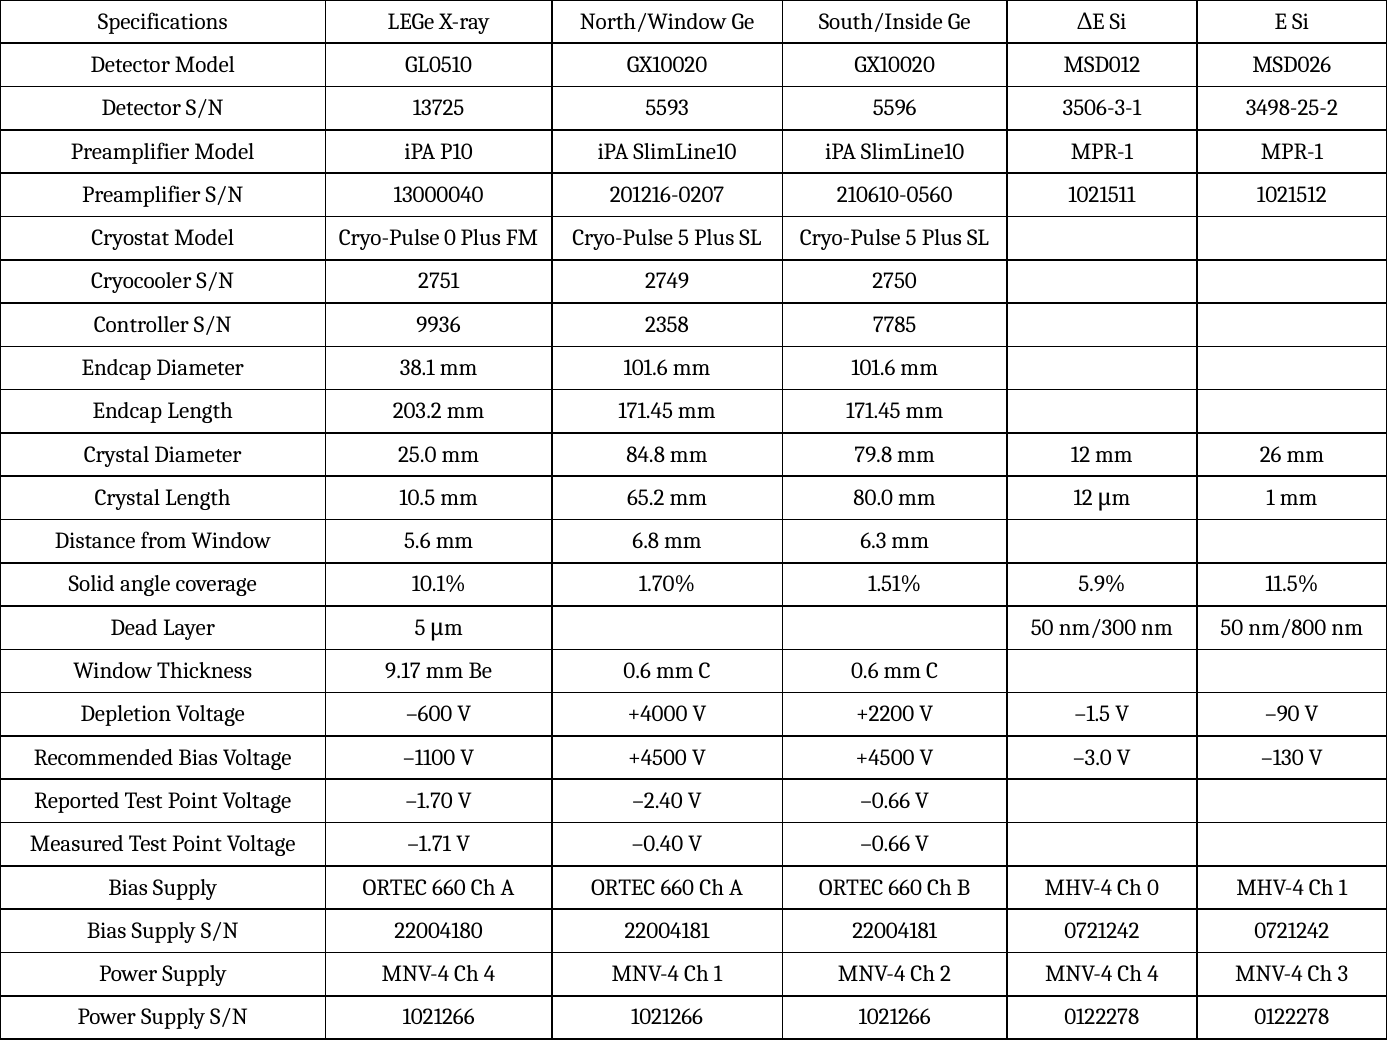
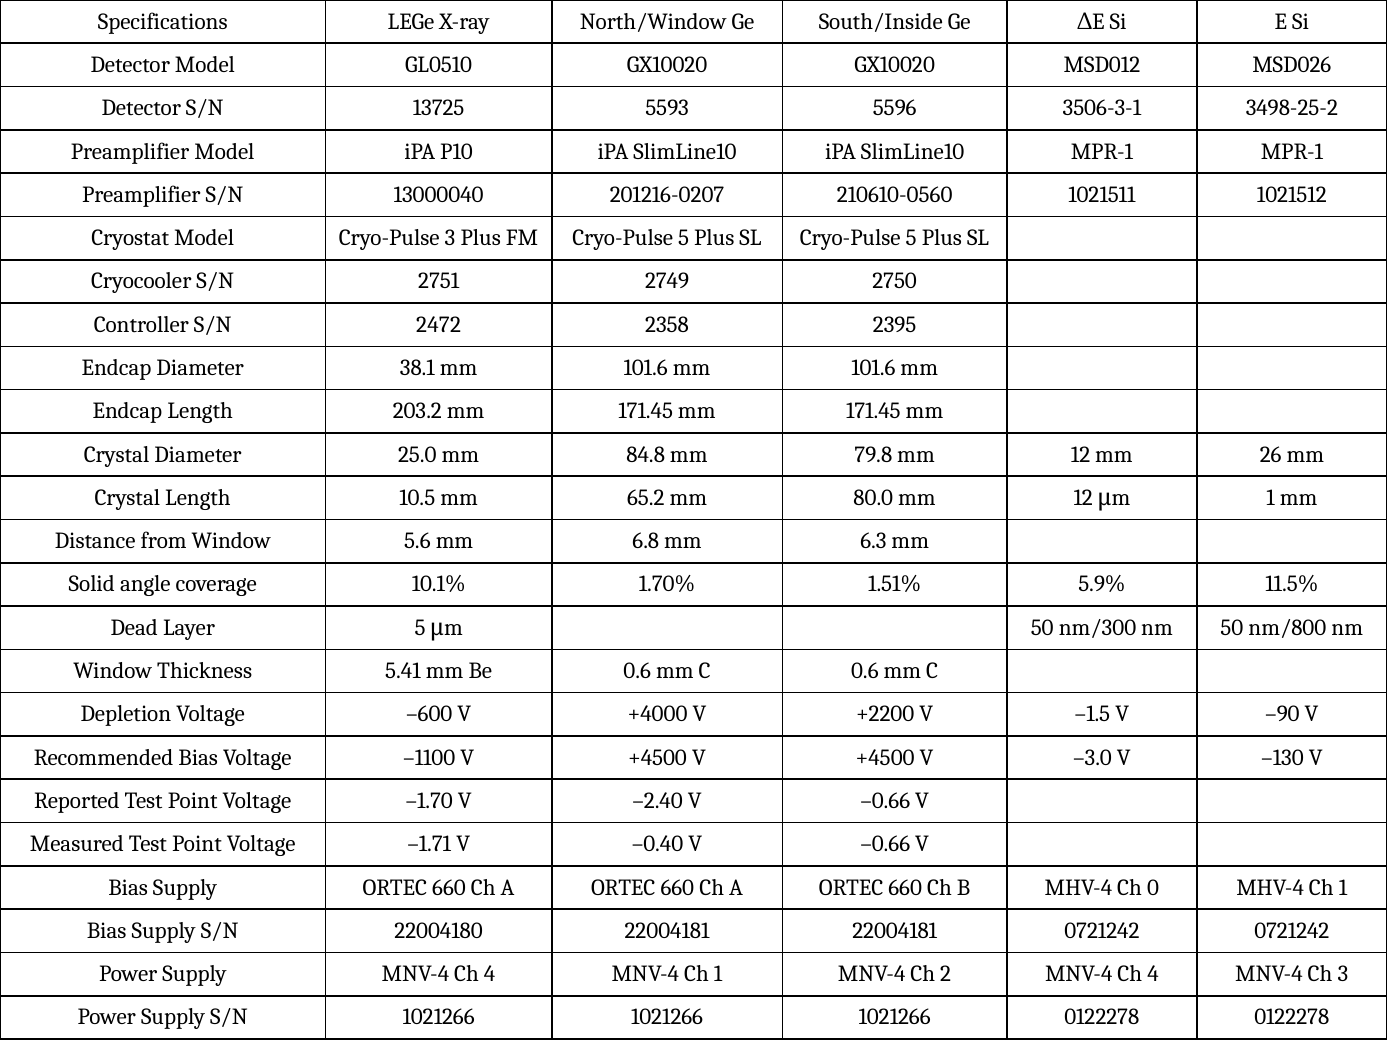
Cryo-Pulse 0: 0 -> 3
9936: 9936 -> 2472
7785: 7785 -> 2395
9.17: 9.17 -> 5.41
